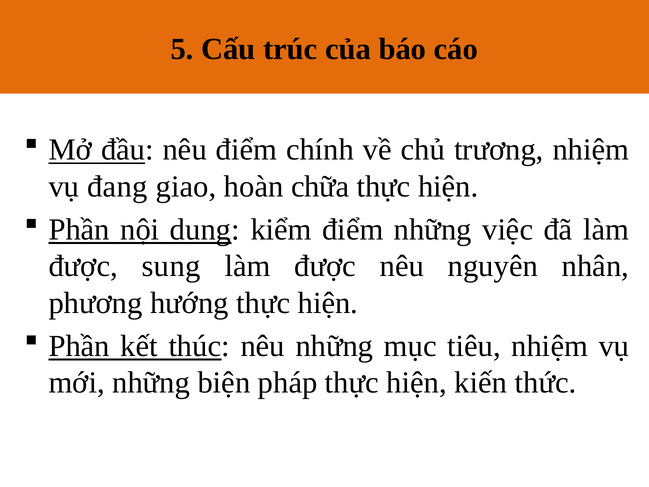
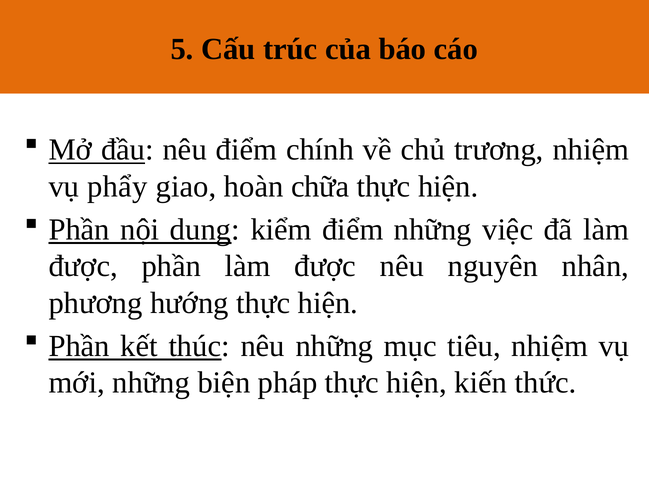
đang: đang -> phẩy
được sung: sung -> phần
